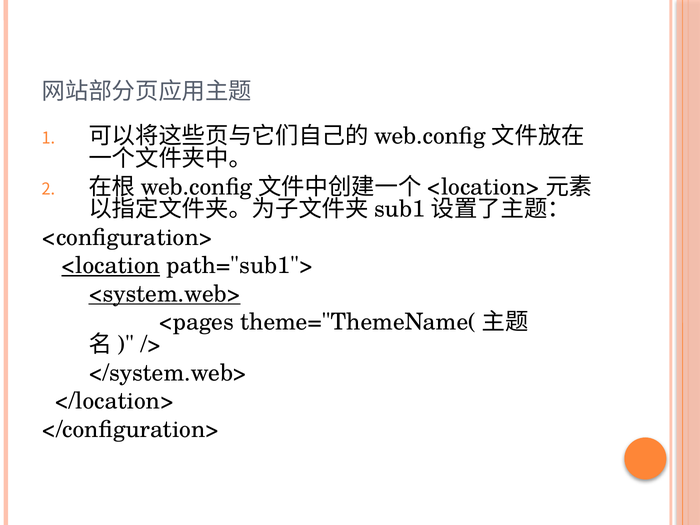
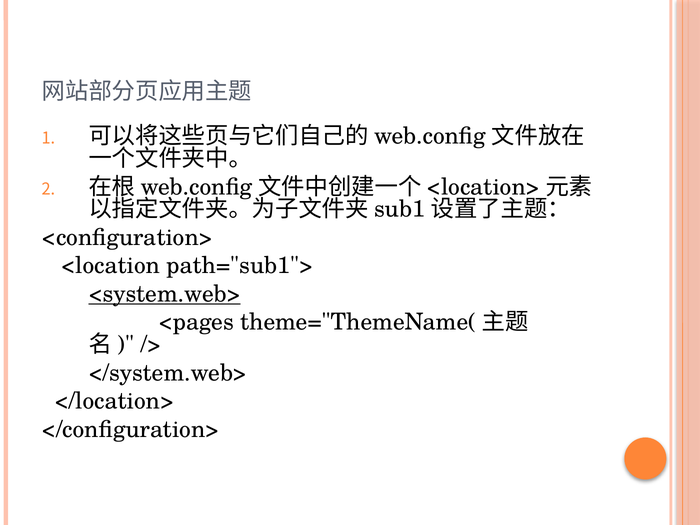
<location underline: present -> none
